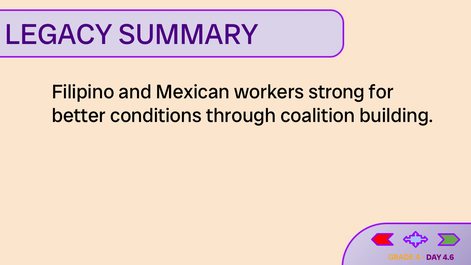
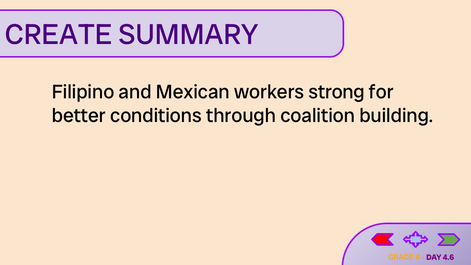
LEGACY: LEGACY -> CREATE
